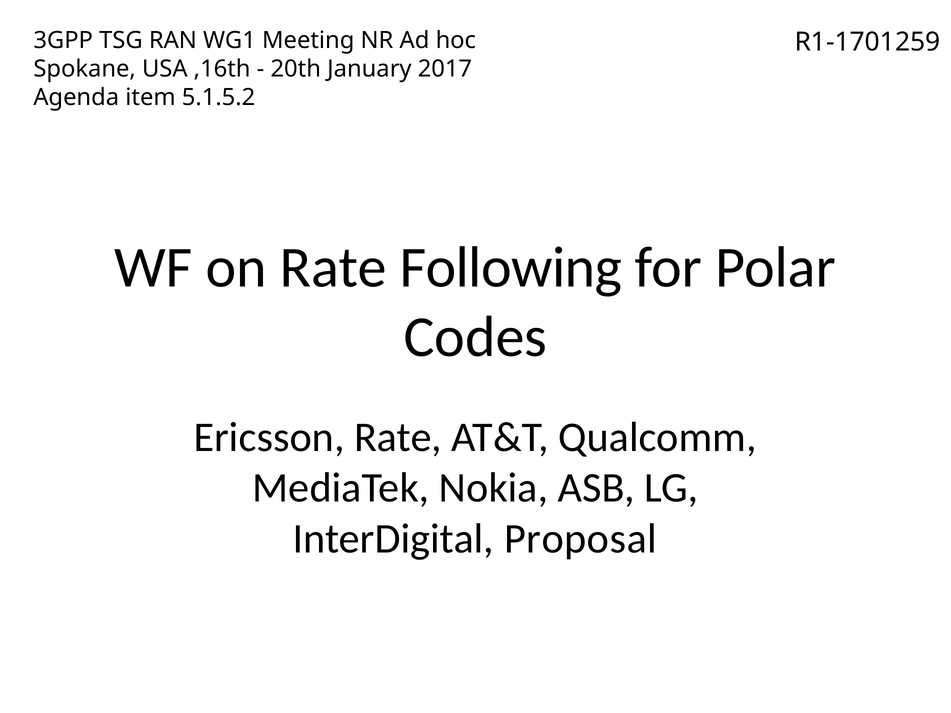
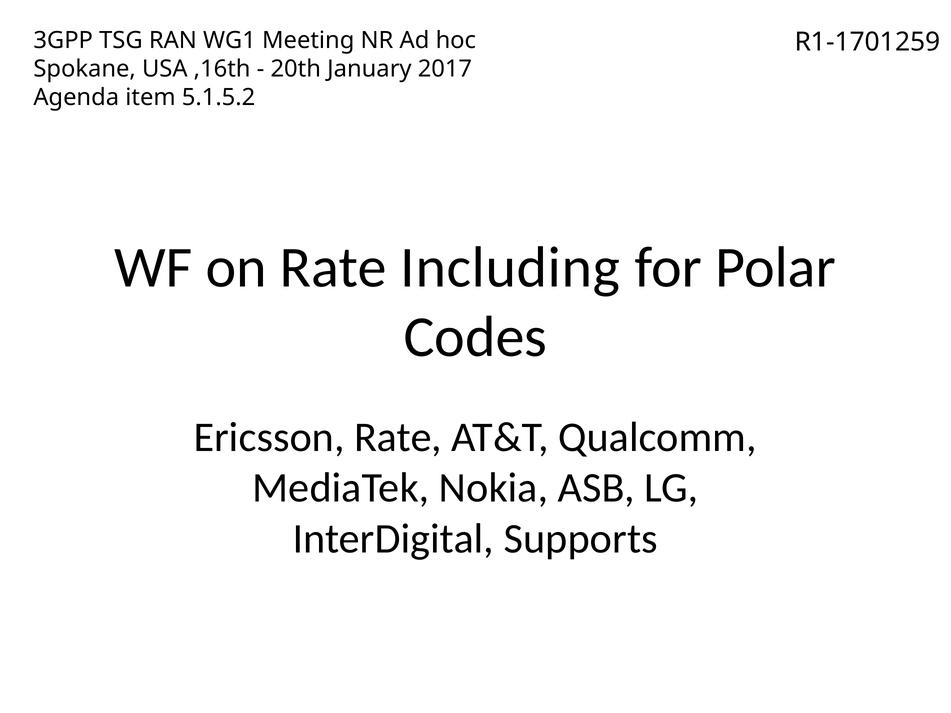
Following: Following -> Including
Proposal: Proposal -> Supports
